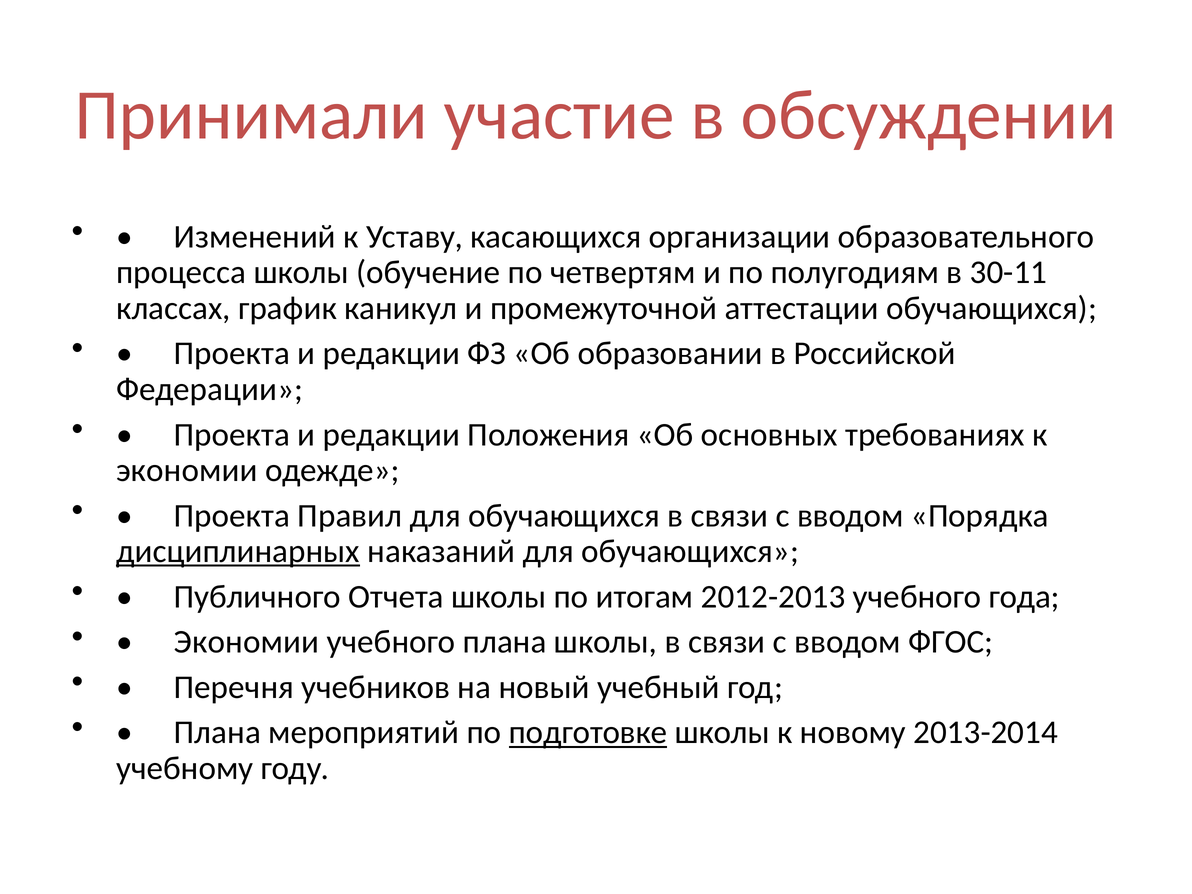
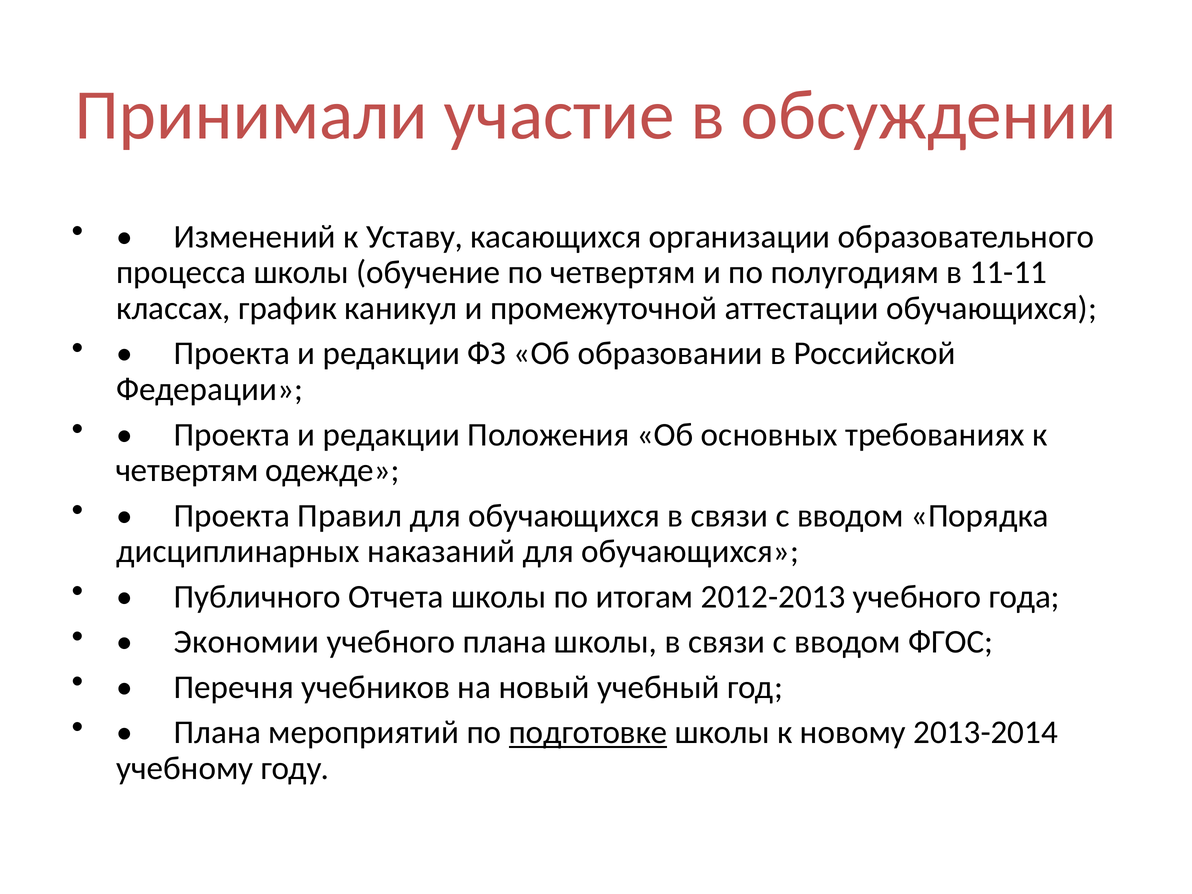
30-11: 30-11 -> 11-11
экономии at (187, 470): экономии -> четвертям
дисциплинарных underline: present -> none
